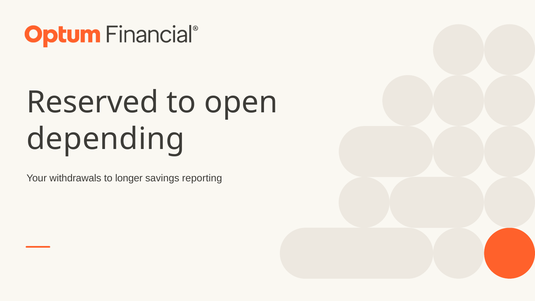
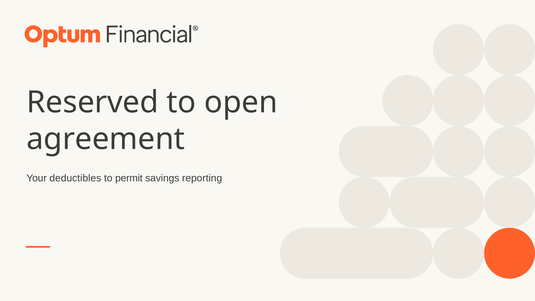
depending: depending -> agreement
withdrawals: withdrawals -> deductibles
longer: longer -> permit
